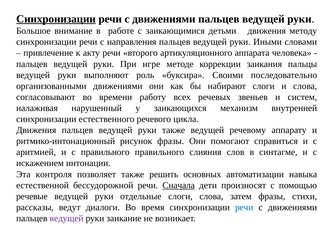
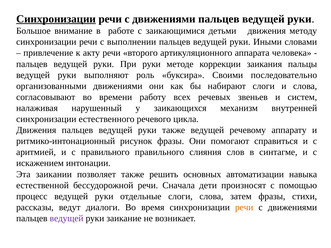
направления: направления -> выполнении
При игре: игре -> руки
контроля: контроля -> заикании
Сначала underline: present -> none
речевые: речевые -> процесс
речи at (244, 208) colour: blue -> orange
